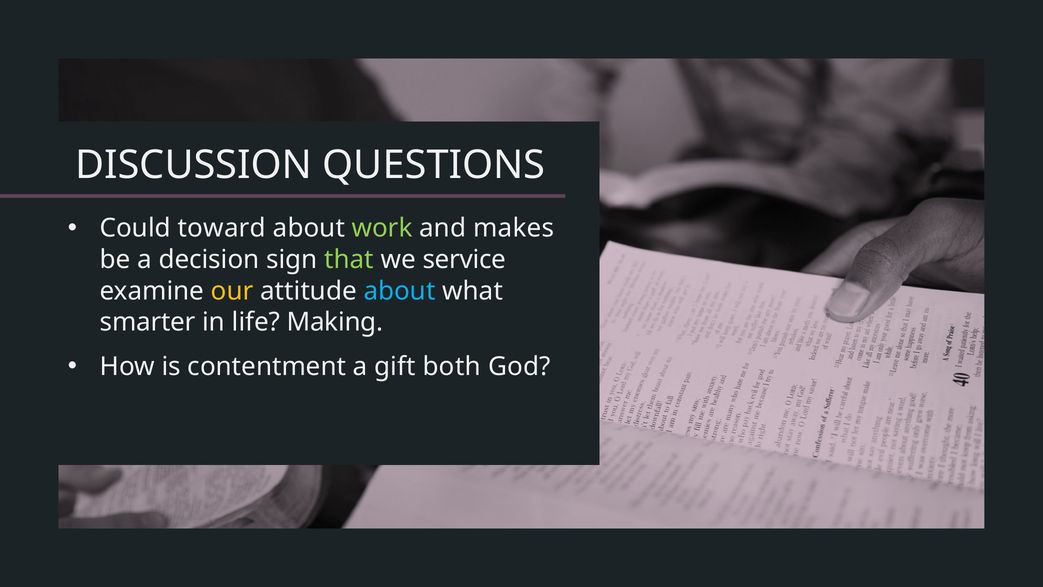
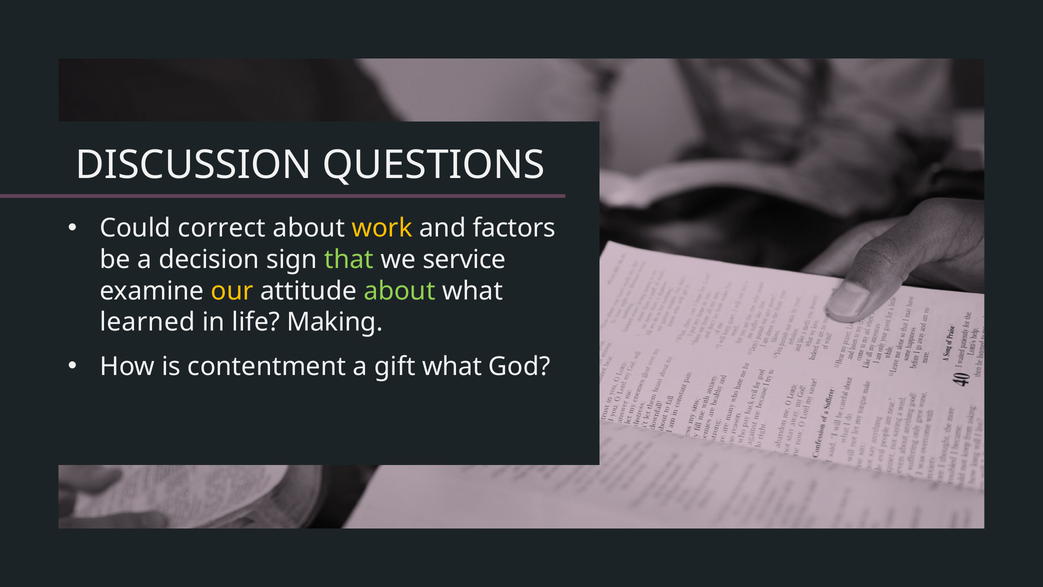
toward: toward -> correct
work colour: light green -> yellow
makes: makes -> factors
about at (400, 291) colour: light blue -> light green
smarter: smarter -> learned
gift both: both -> what
